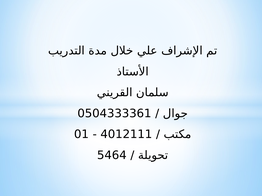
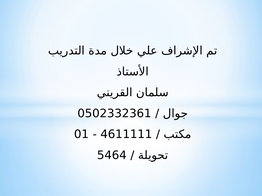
0504333361: 0504333361 -> 0502332361
4012111: 4012111 -> 4611111
